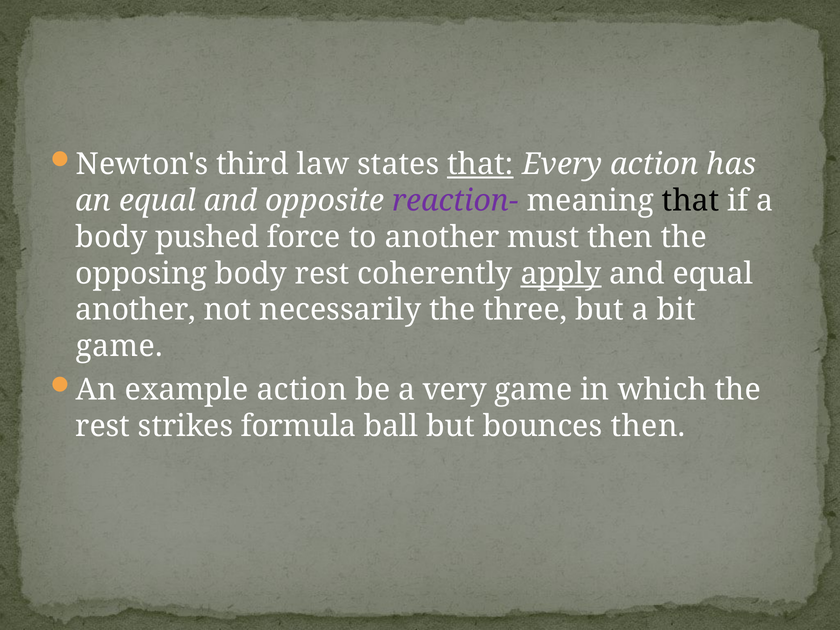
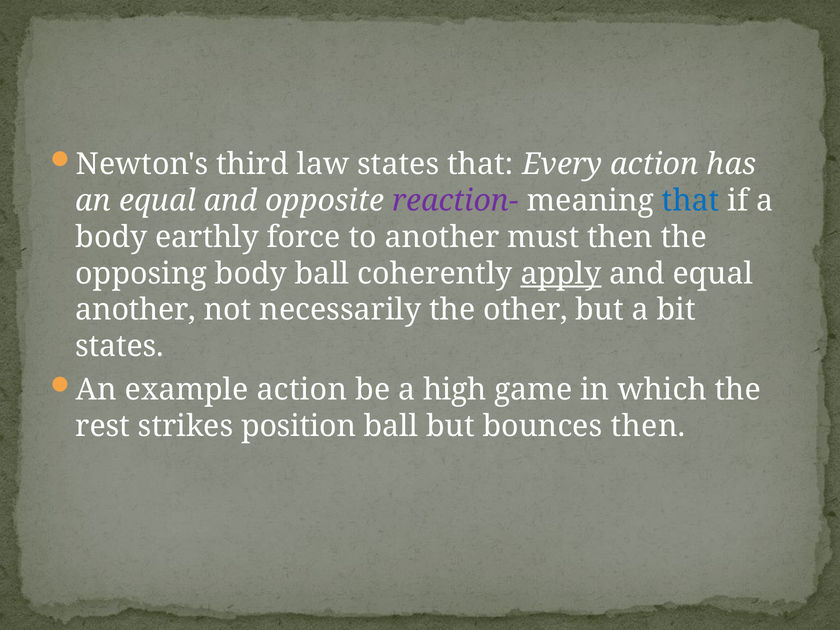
that at (480, 164) underline: present -> none
that at (691, 201) colour: black -> blue
pushed: pushed -> earthly
body rest: rest -> ball
three: three -> other
game at (119, 346): game -> states
very: very -> high
formula: formula -> position
